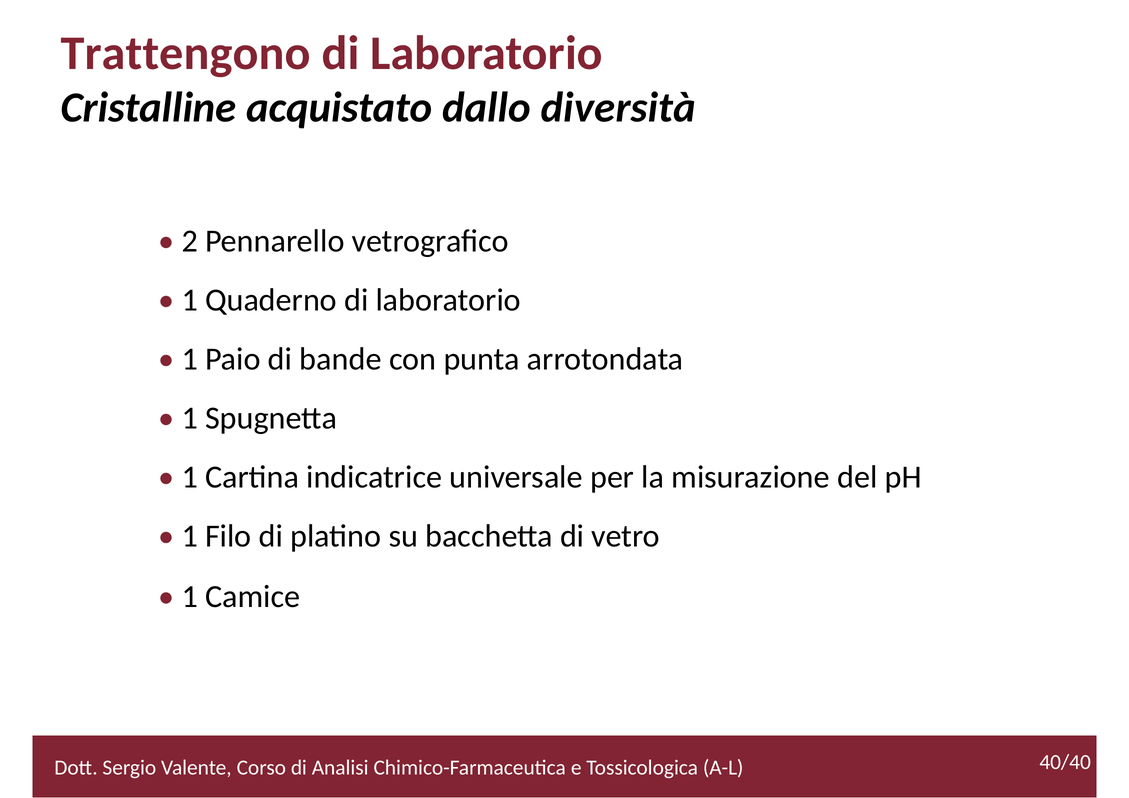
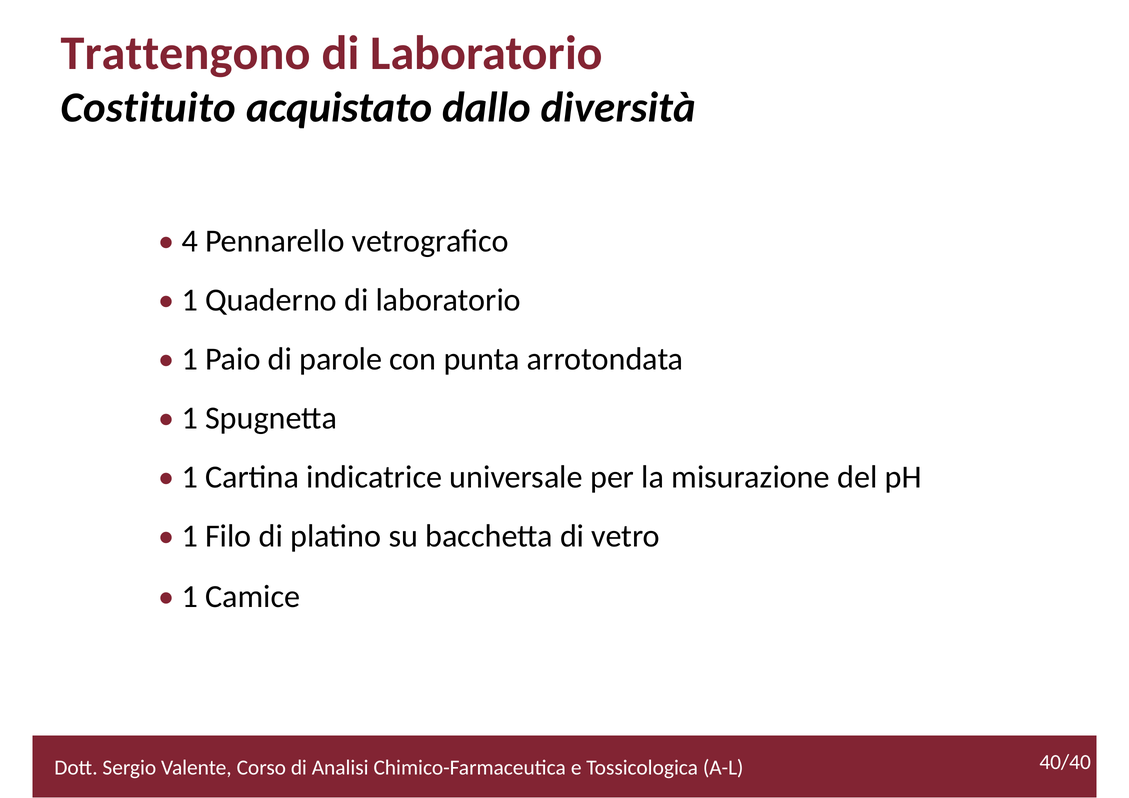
Cristalline: Cristalline -> Costituito
2: 2 -> 4
bande: bande -> parole
